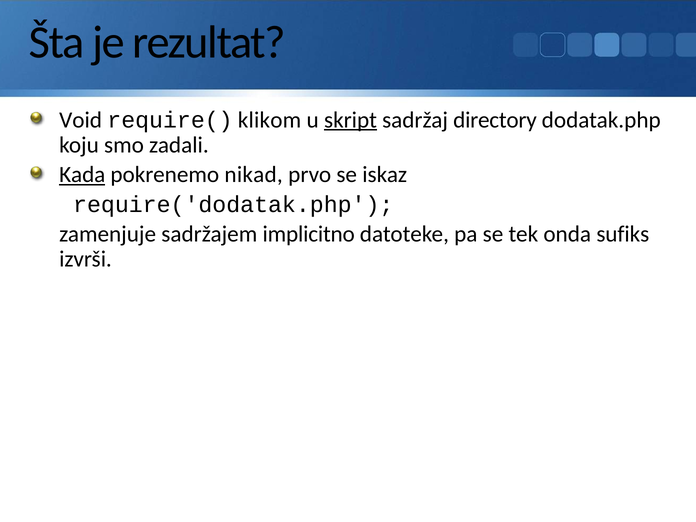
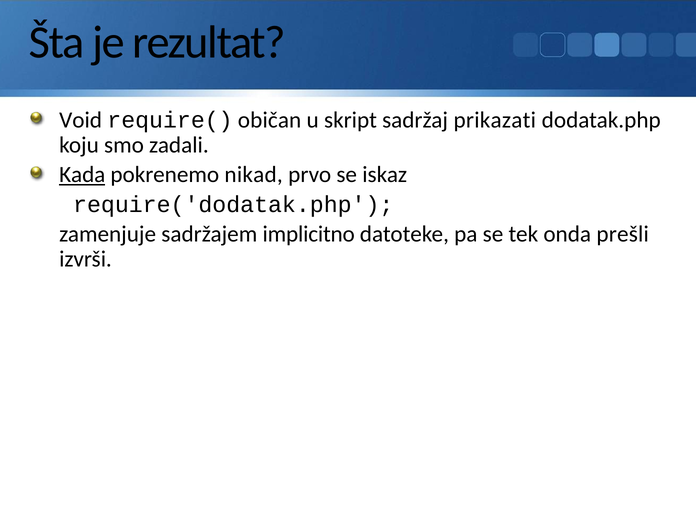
klikom: klikom -> običan
skript underline: present -> none
directory: directory -> prikazati
sufiks: sufiks -> prešli
